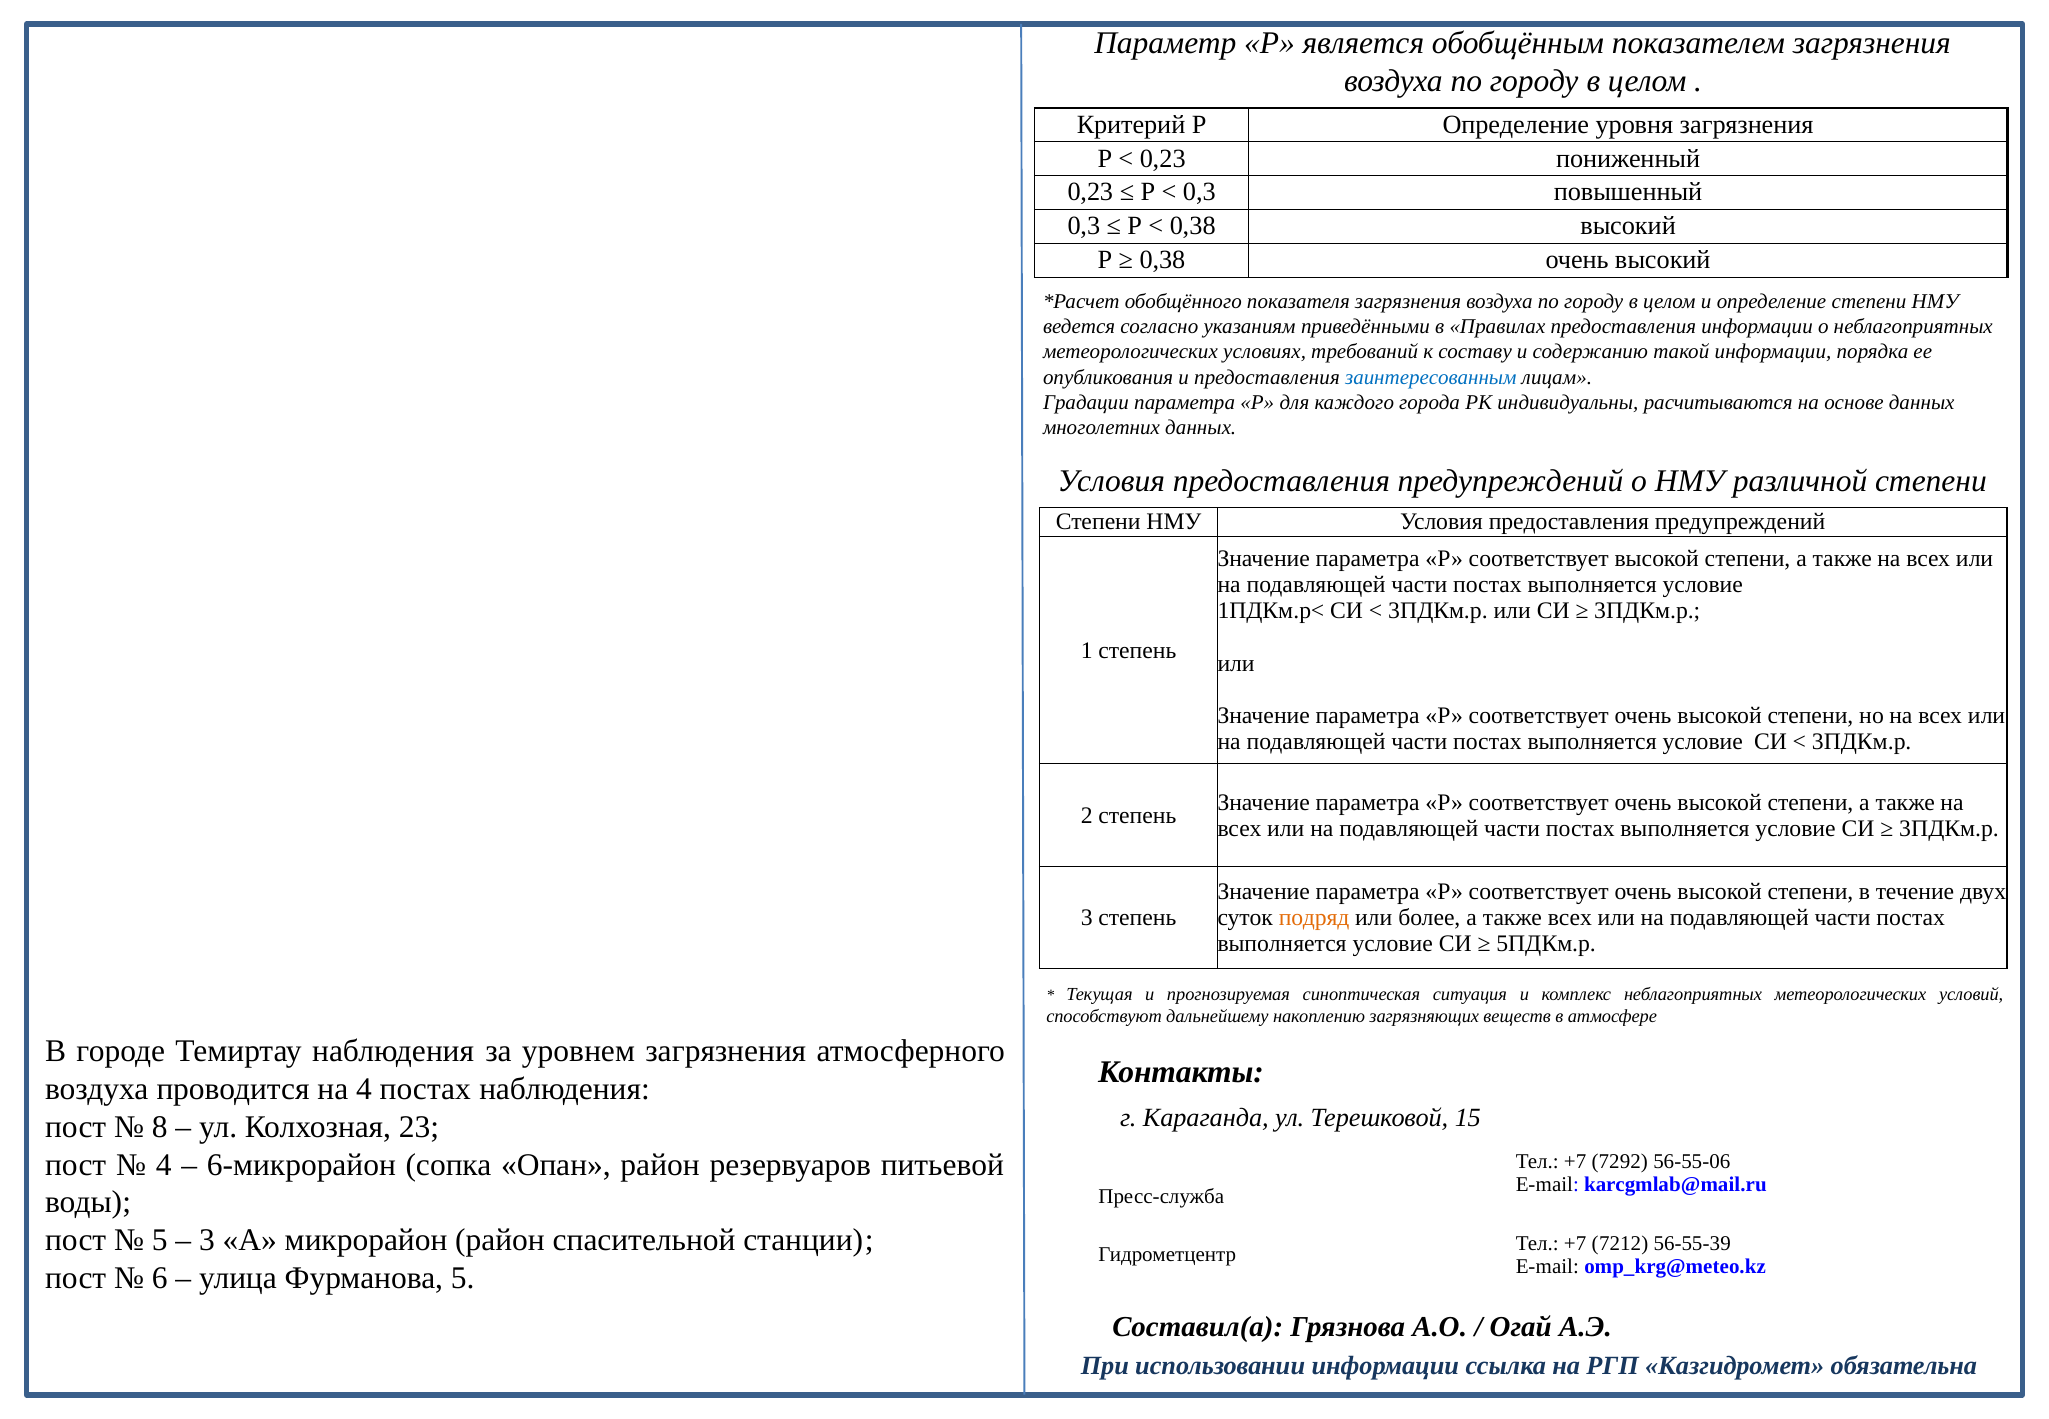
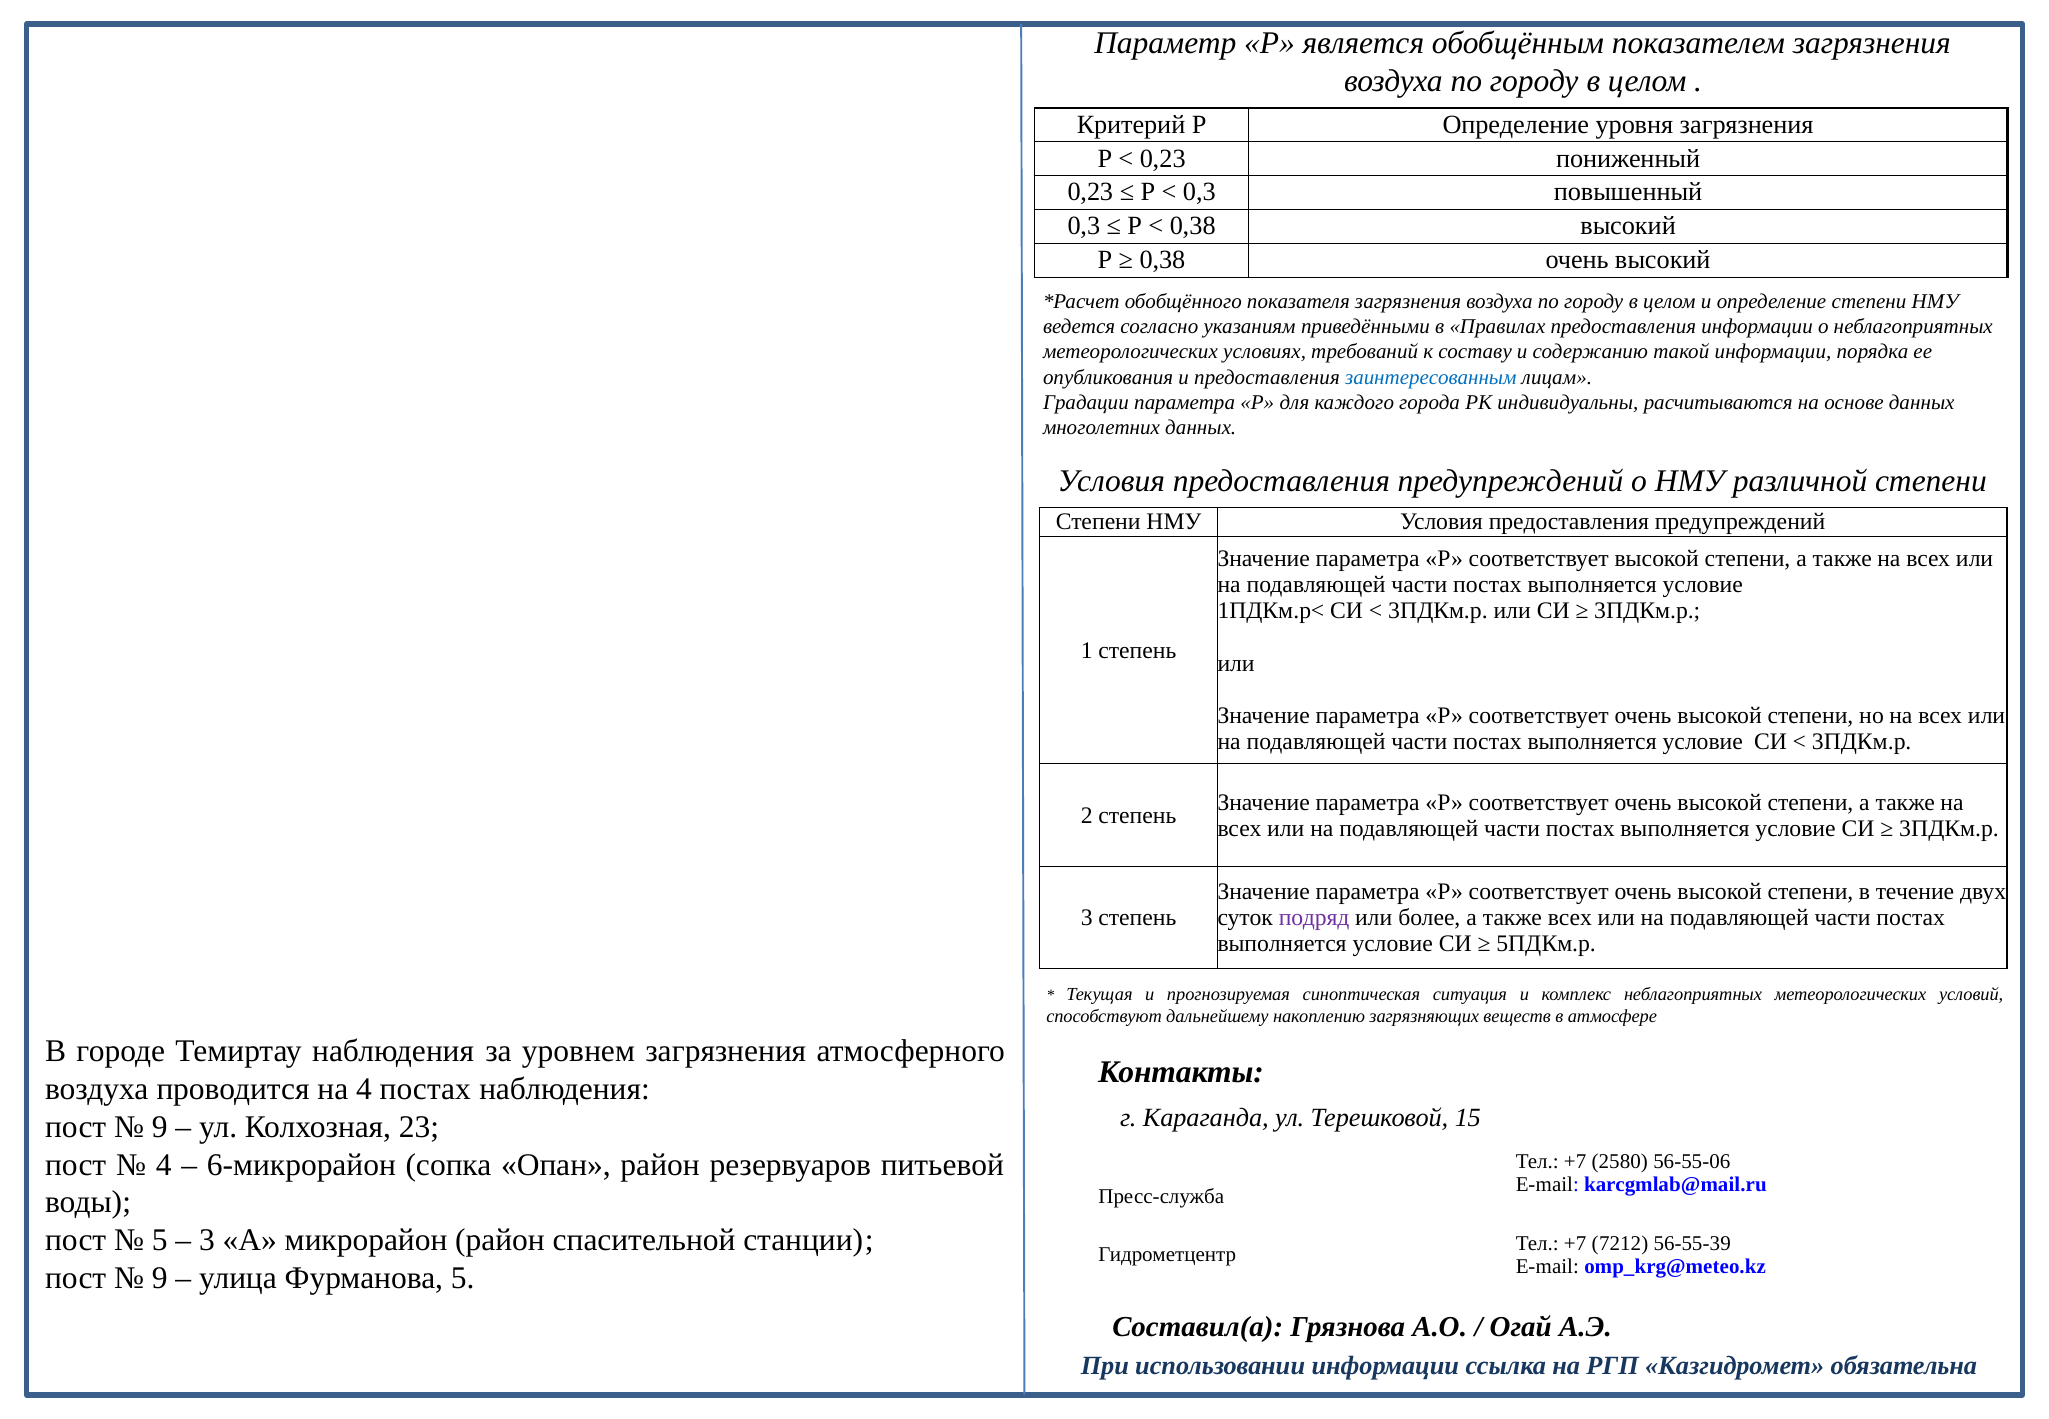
подряд colour: orange -> purple
8 at (160, 1127): 8 -> 9
7292: 7292 -> 2580
6 at (160, 1278): 6 -> 9
